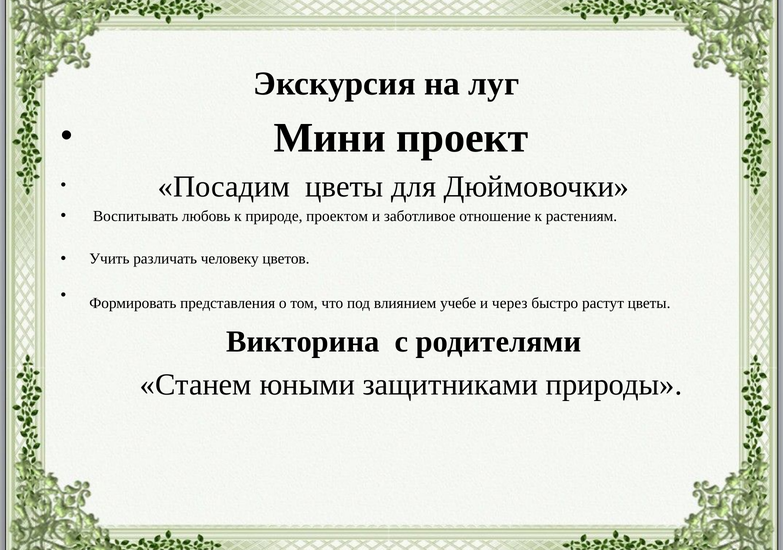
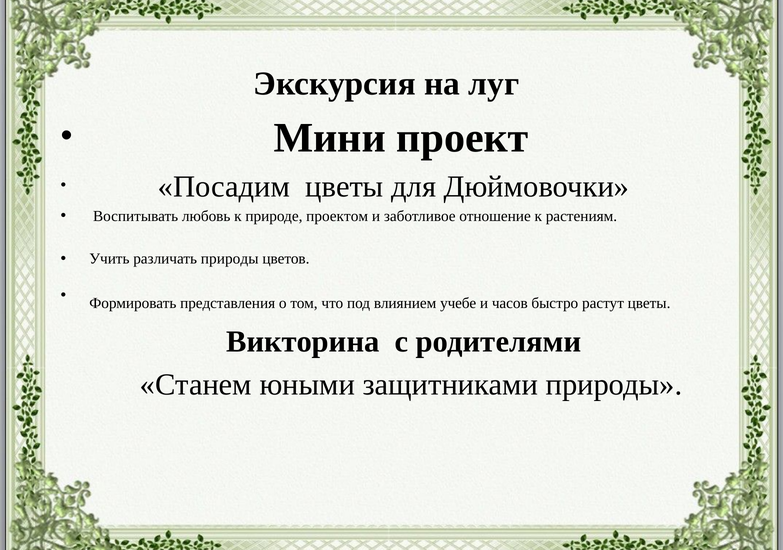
различать человеку: человеку -> природы
через: через -> часов
